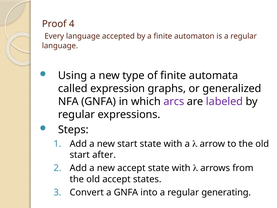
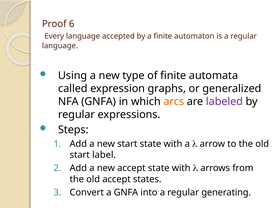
4: 4 -> 6
arcs colour: purple -> orange
after: after -> label
